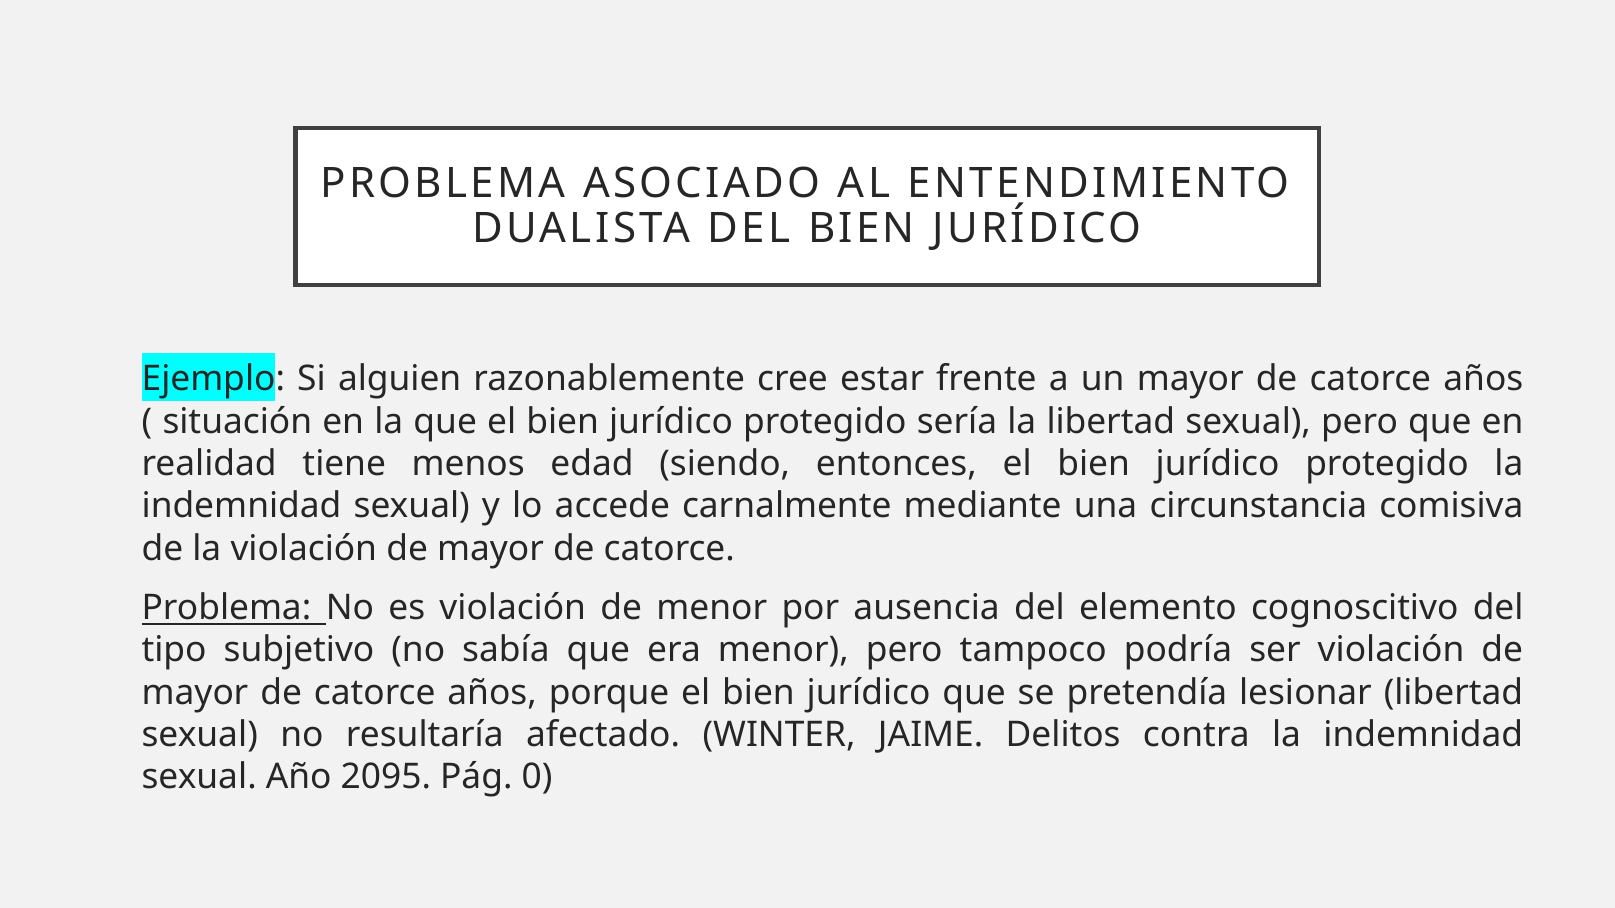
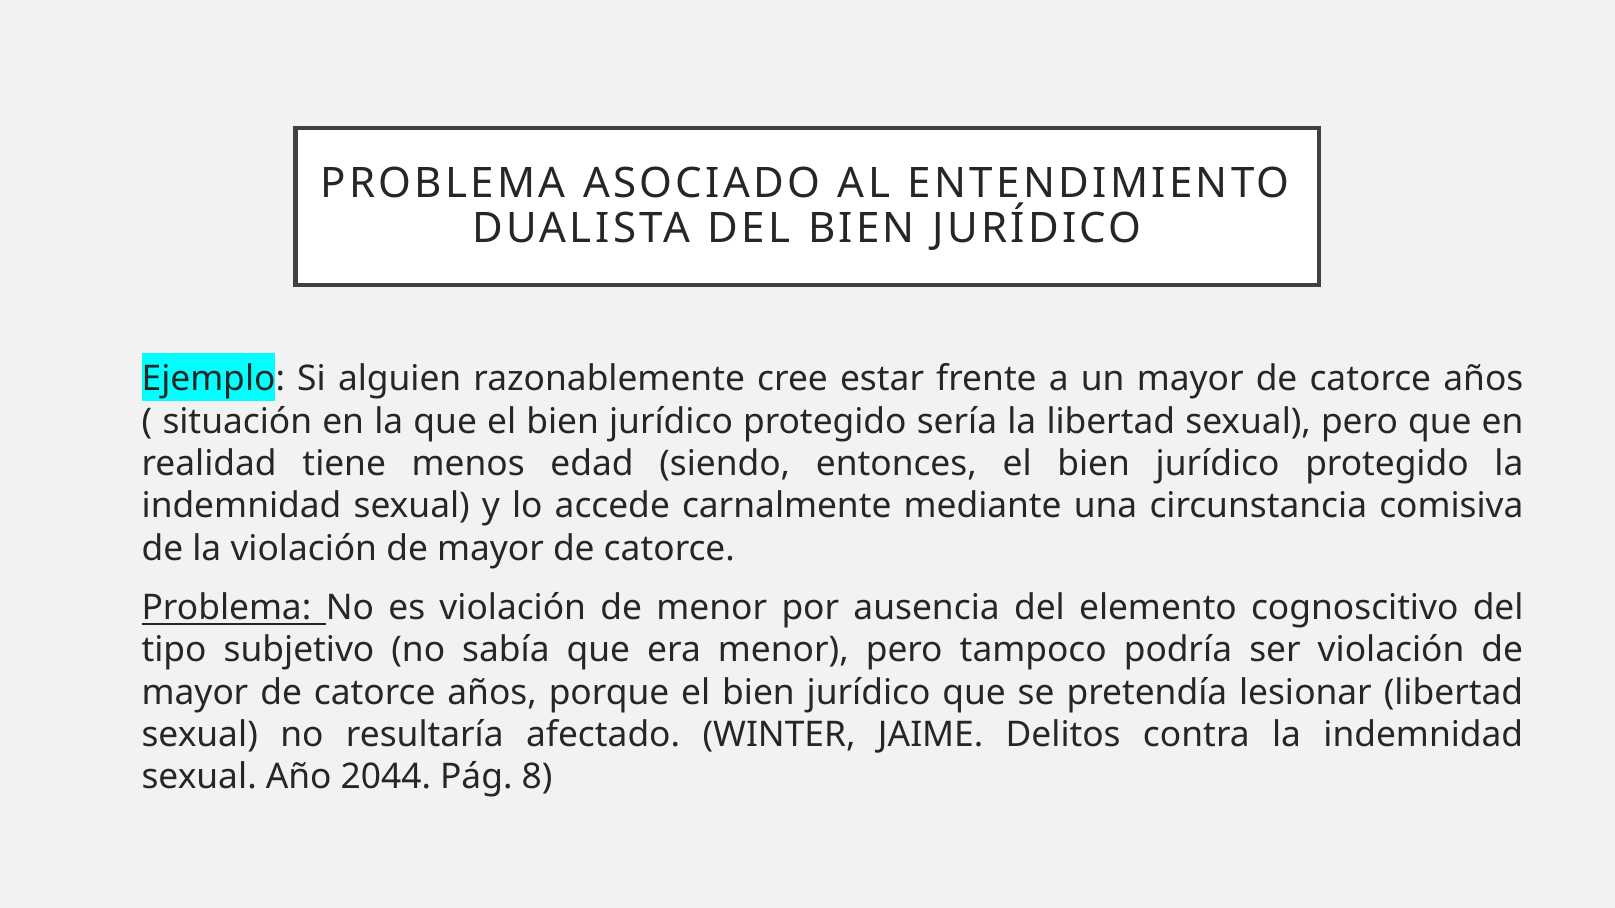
2095: 2095 -> 2044
0: 0 -> 8
